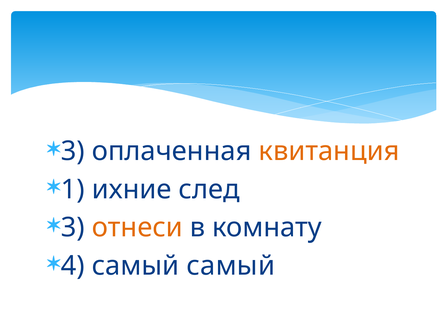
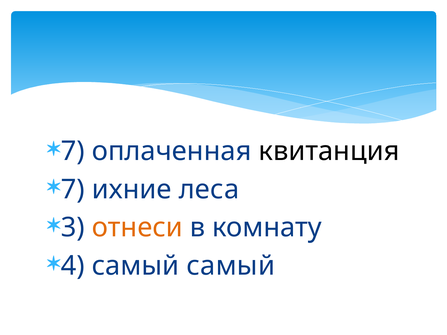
3 at (73, 151): 3 -> 7
квитанция colour: orange -> black
1 at (73, 190): 1 -> 7
след: след -> леса
